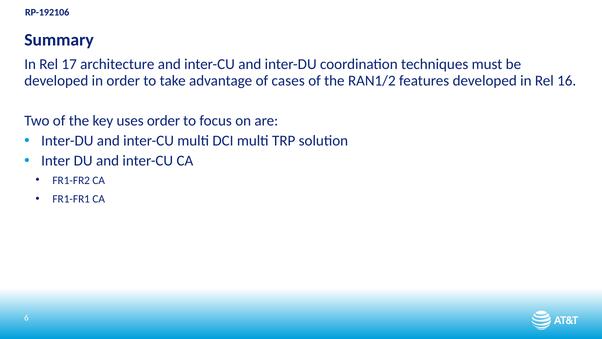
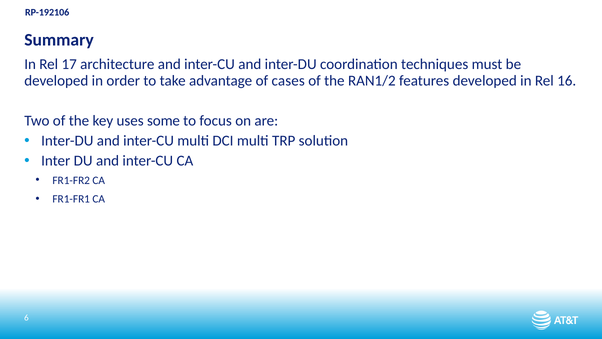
uses order: order -> some
